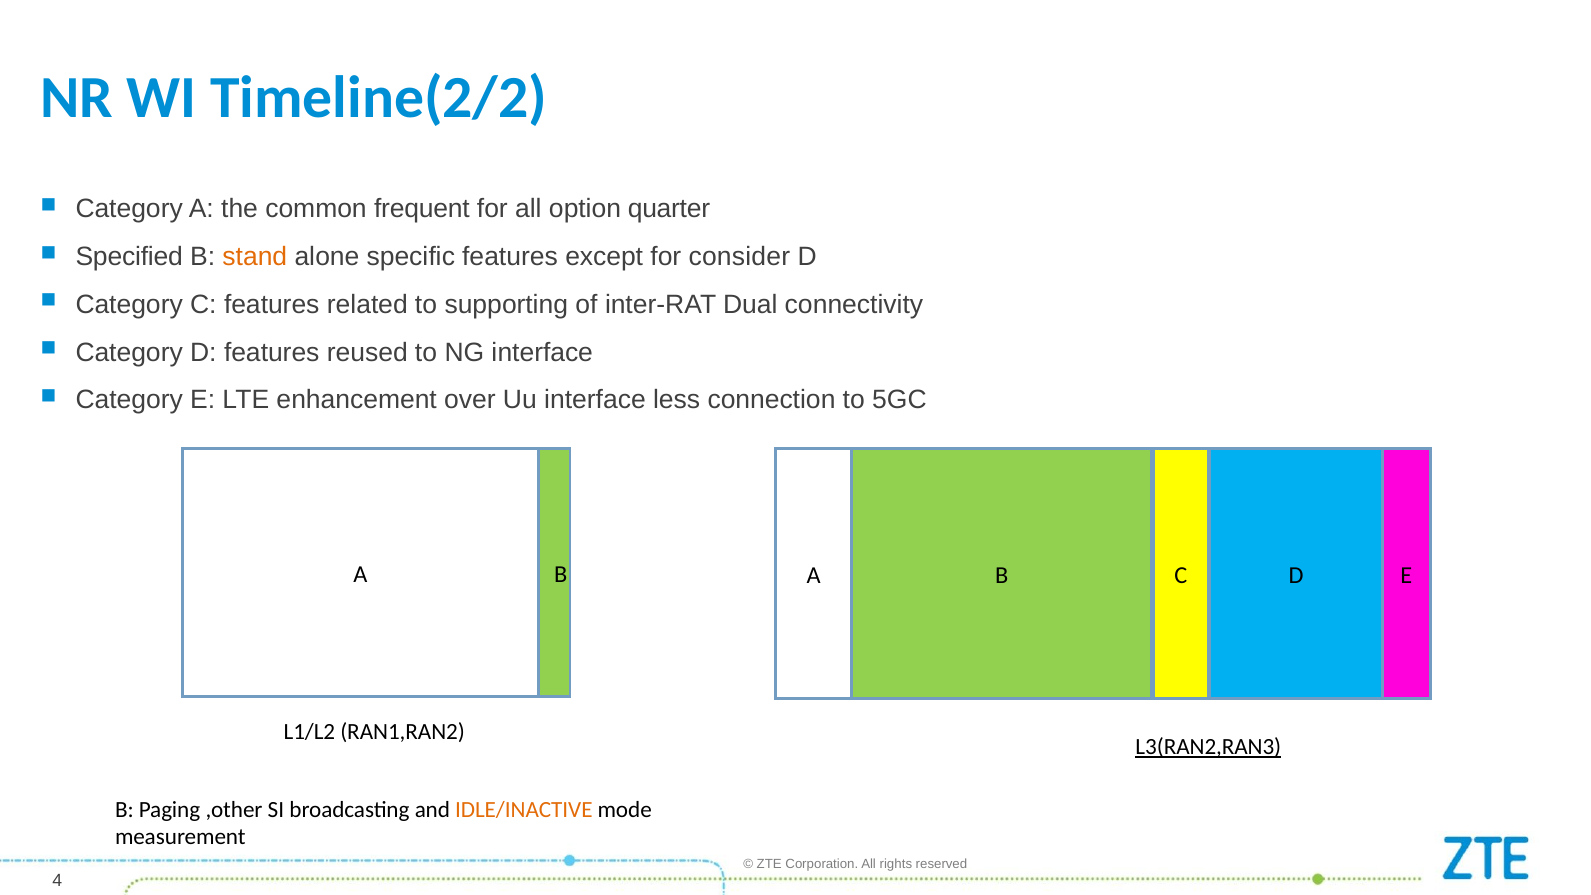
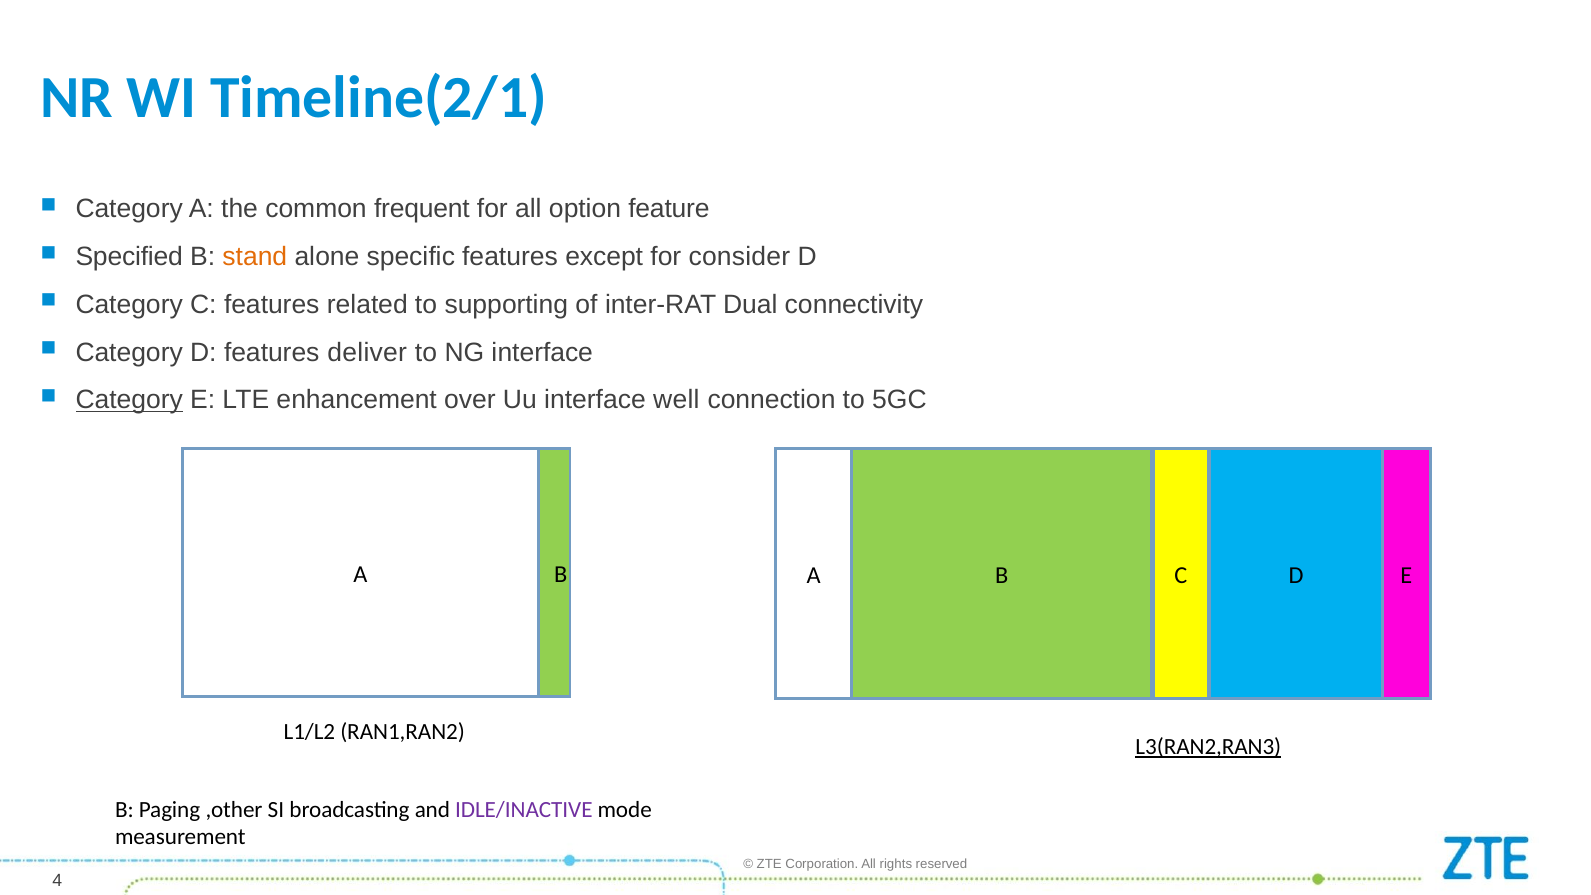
Timeline(2/2: Timeline(2/2 -> Timeline(2/1
quarter: quarter -> feature
reused: reused -> deliver
Category at (129, 400) underline: none -> present
less: less -> well
IDLE/INACTIVE colour: orange -> purple
